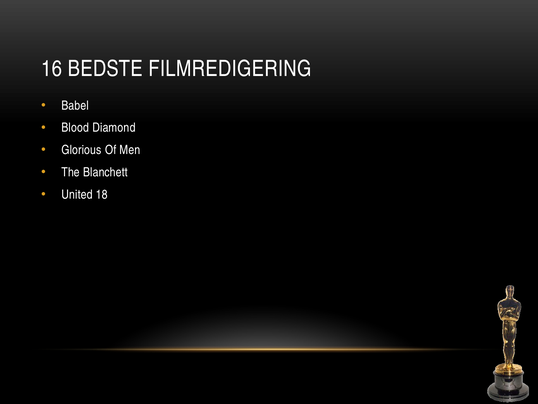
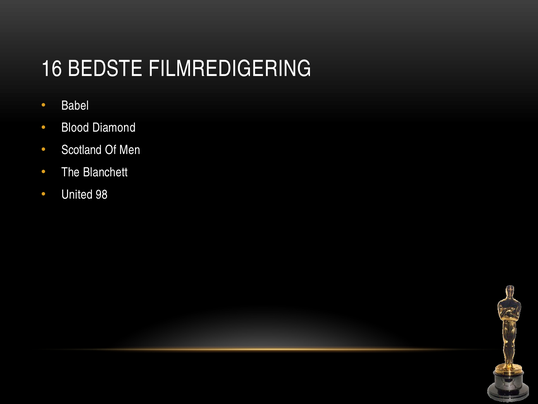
Glorious: Glorious -> Scotland
18: 18 -> 98
